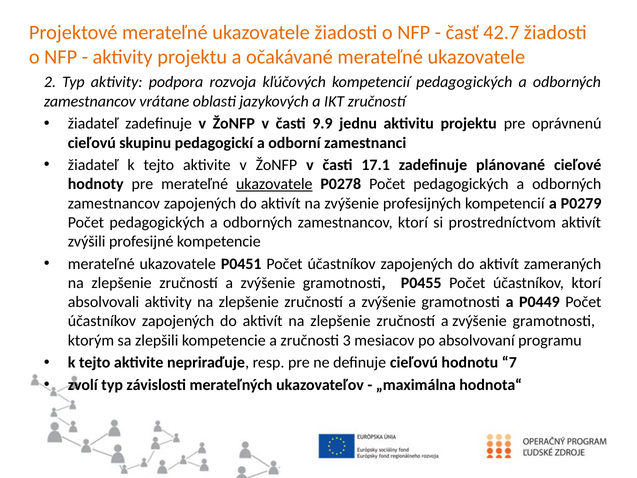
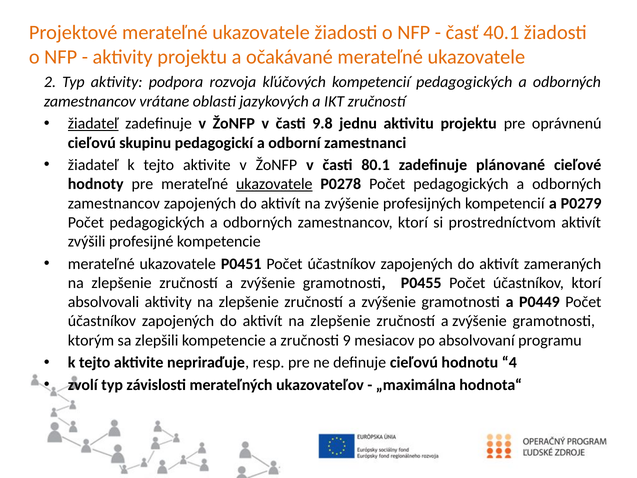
42.7: 42.7 -> 40.1
žiadateľ at (93, 124) underline: none -> present
9.9: 9.9 -> 9.8
17.1: 17.1 -> 80.1
3: 3 -> 9
7: 7 -> 4
